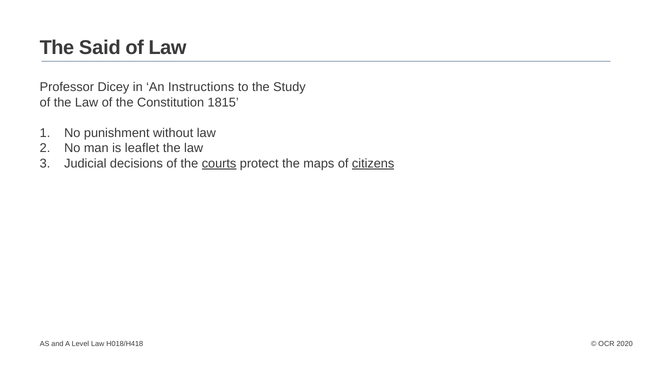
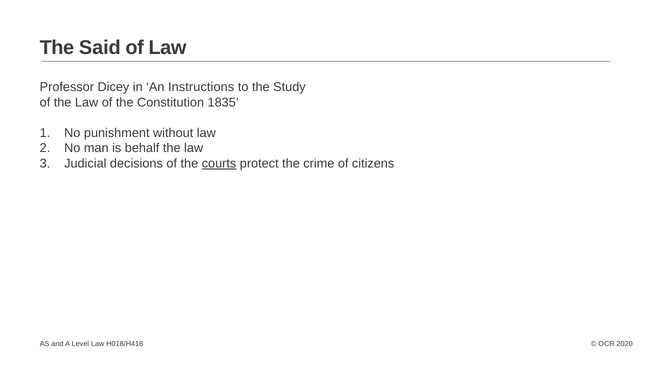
1815: 1815 -> 1835
leaflet: leaflet -> behalf
maps: maps -> crime
citizens underline: present -> none
